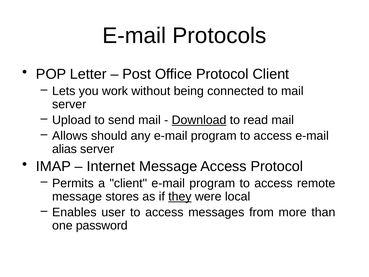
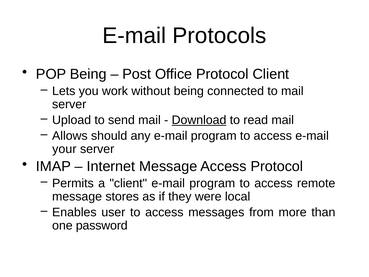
POP Letter: Letter -> Being
alias: alias -> your
they underline: present -> none
